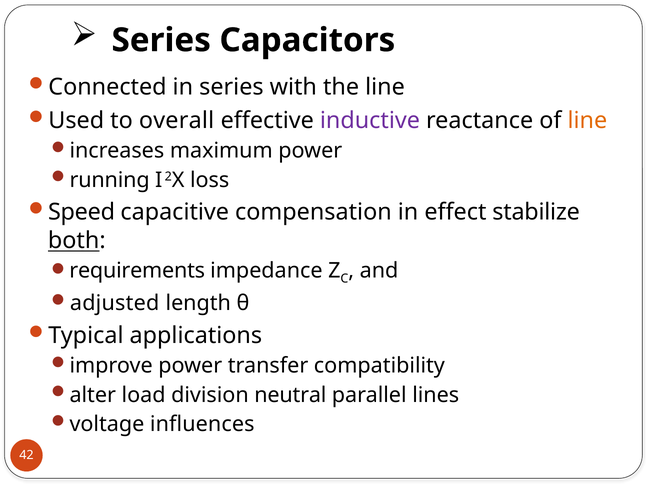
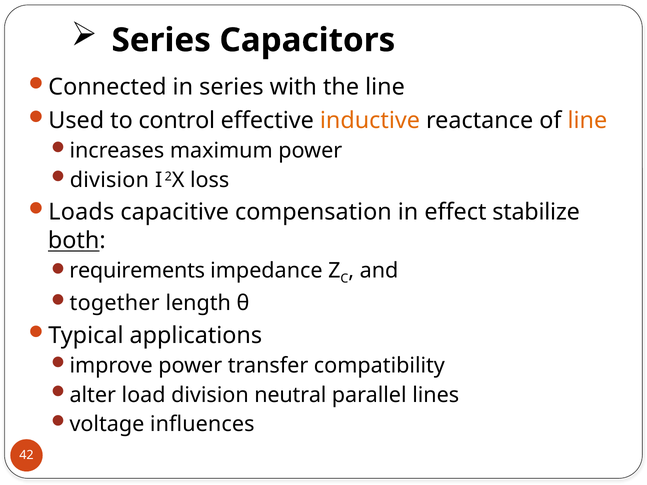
overall: overall -> control
inductive colour: purple -> orange
running at (110, 180): running -> division
Speed: Speed -> Loads
adjusted: adjusted -> together
